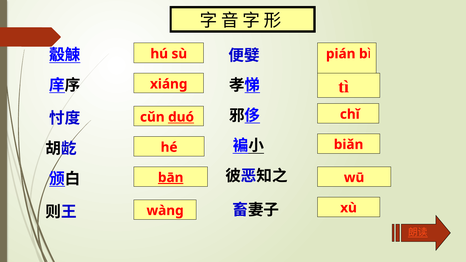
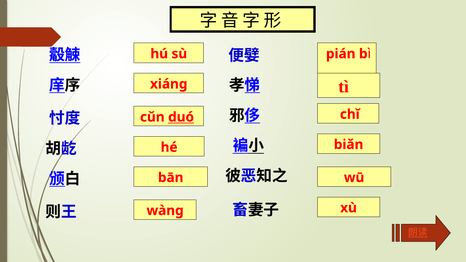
bān underline: present -> none
